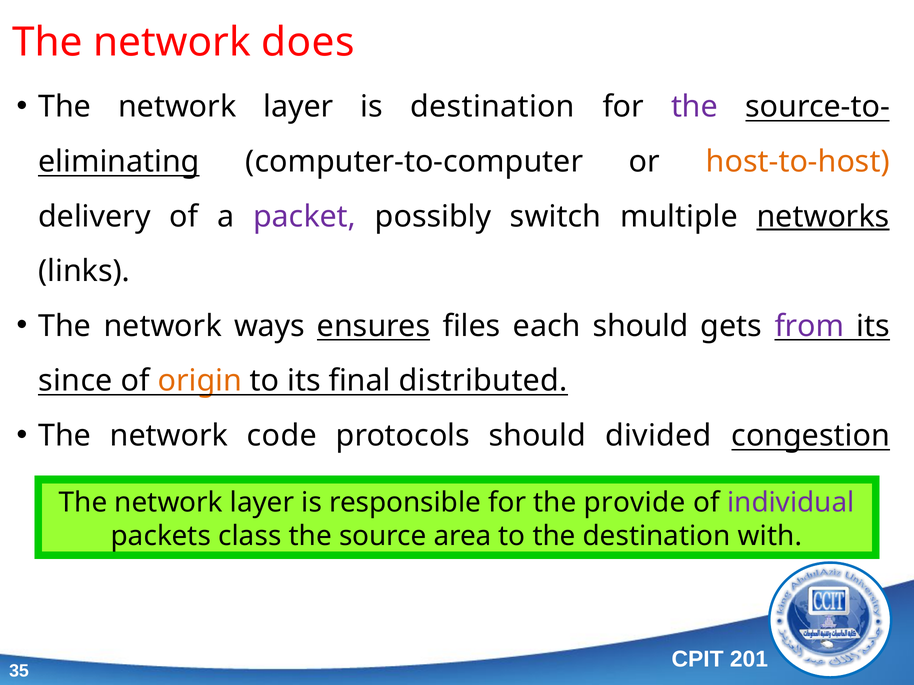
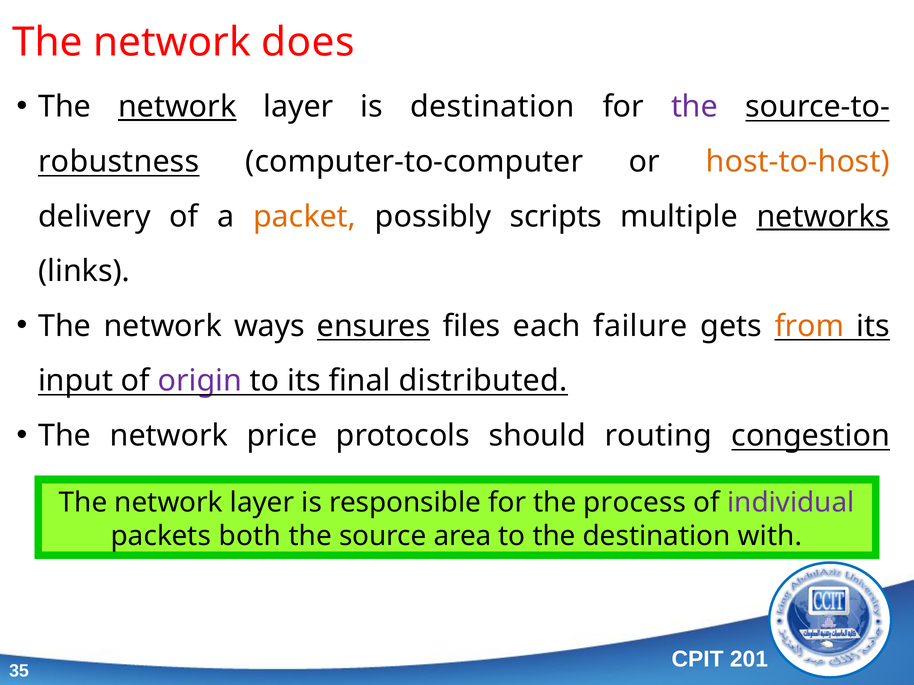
network at (177, 107) underline: none -> present
eliminating: eliminating -> robustness
packet colour: purple -> orange
switch: switch -> scripts
each should: should -> failure
from colour: purple -> orange
since: since -> input
origin colour: orange -> purple
code: code -> price
divided: divided -> routing
provide: provide -> process
class: class -> both
